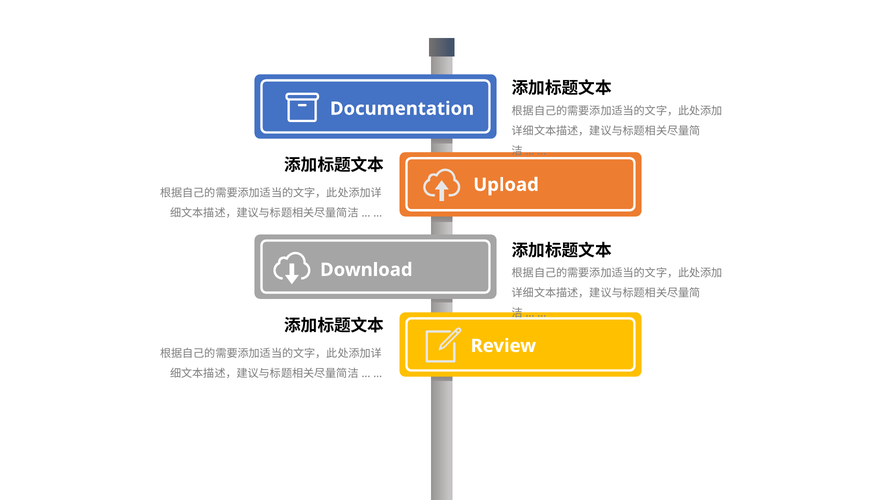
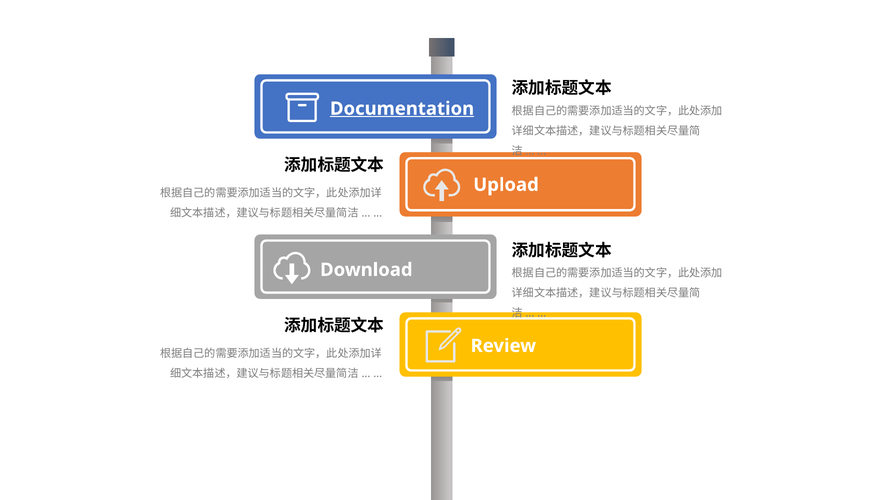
Documentation underline: none -> present
